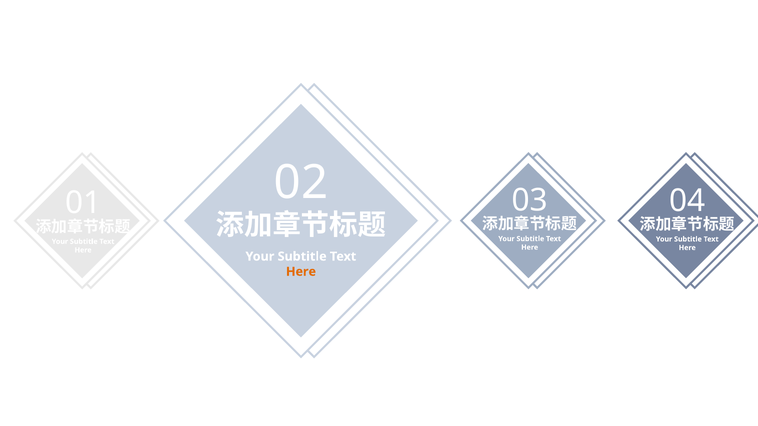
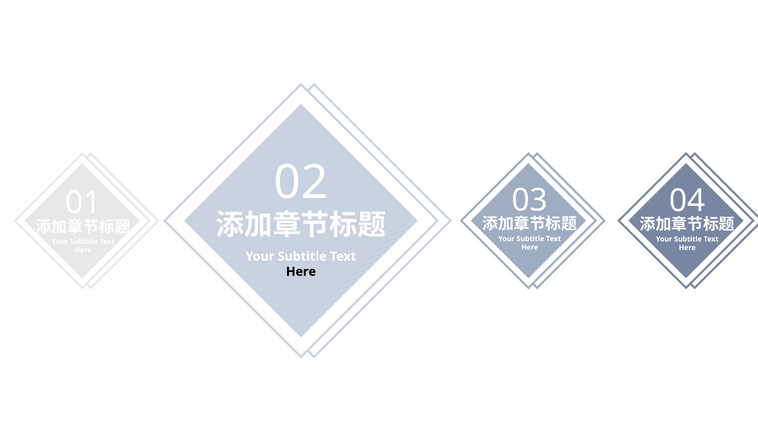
Here at (301, 272) colour: orange -> black
